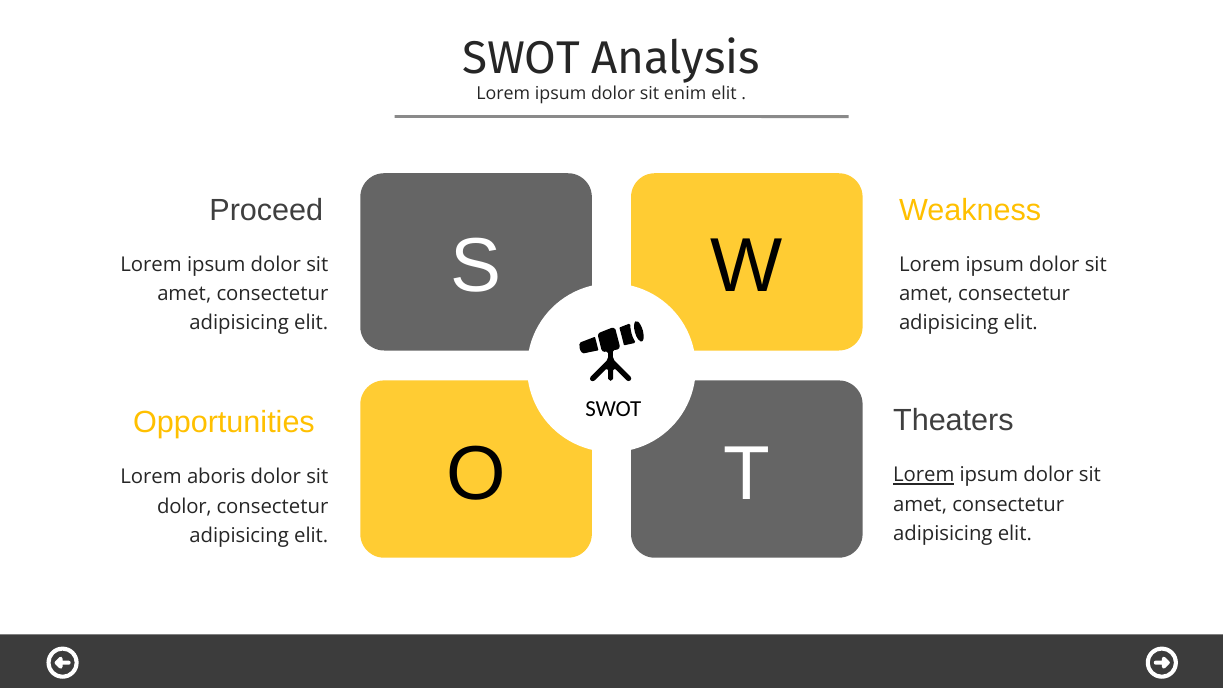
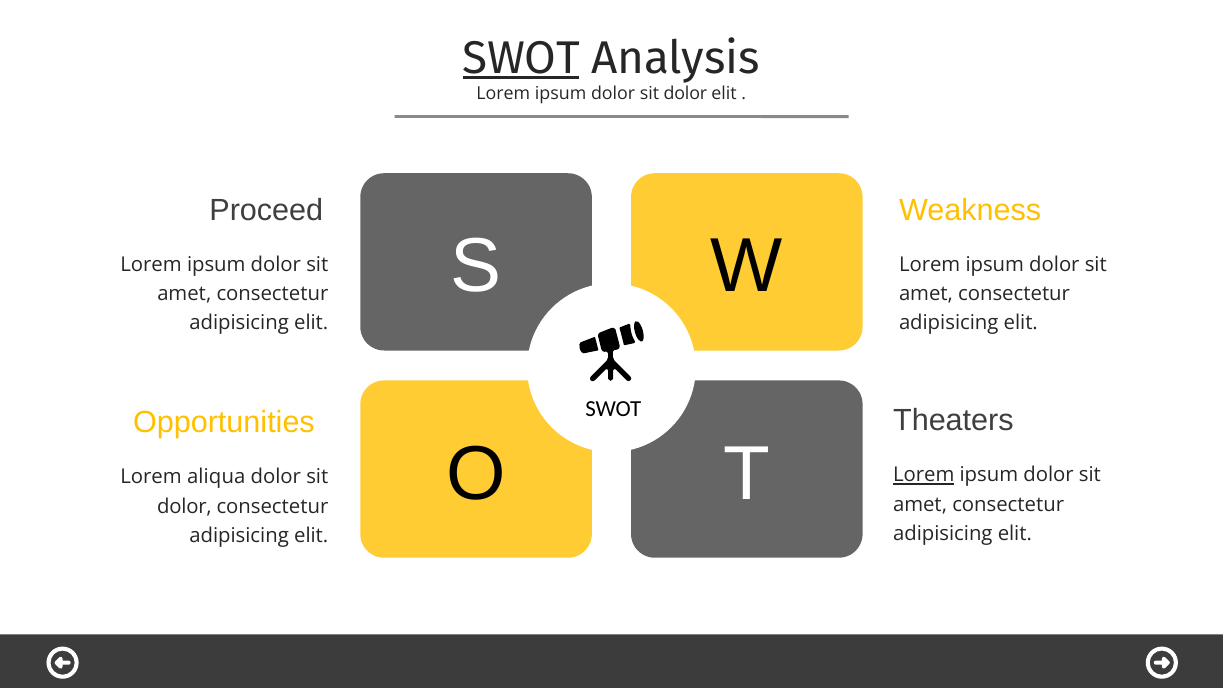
SWOT at (521, 58) underline: none -> present
ipsum dolor sit enim: enim -> dolor
aboris: aboris -> aliqua
